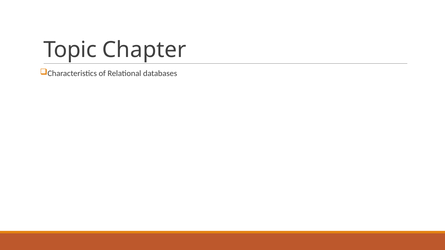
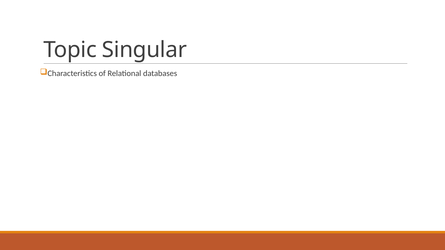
Chapter: Chapter -> Singular
